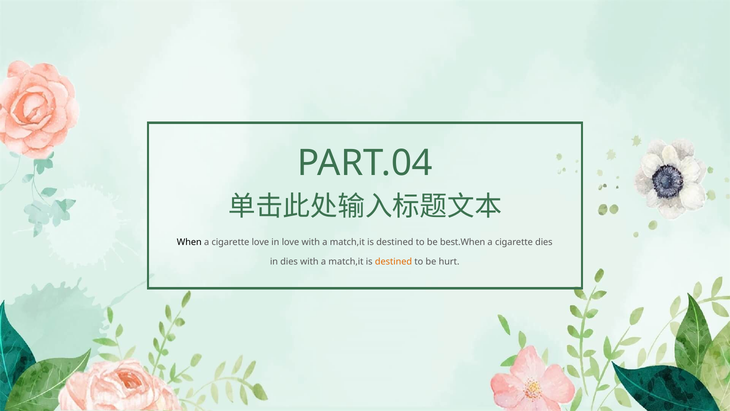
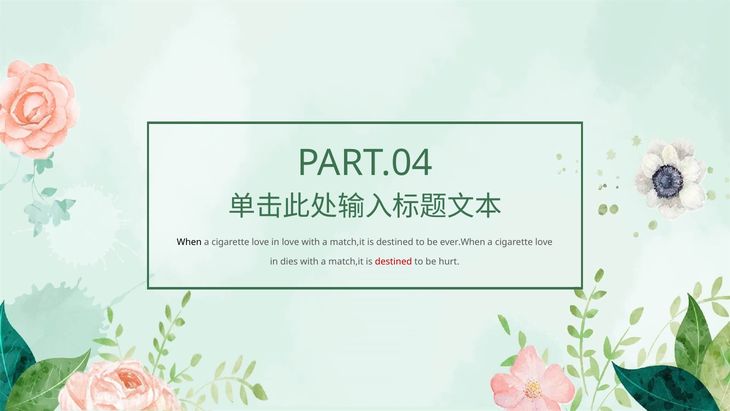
best.When: best.When -> ever.When
dies at (544, 242): dies -> love
destined at (393, 262) colour: orange -> red
